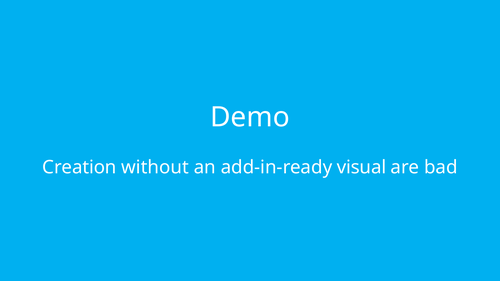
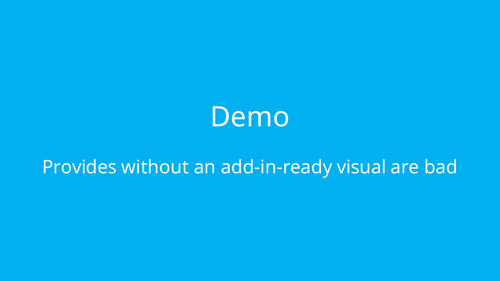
Creation: Creation -> Provides
